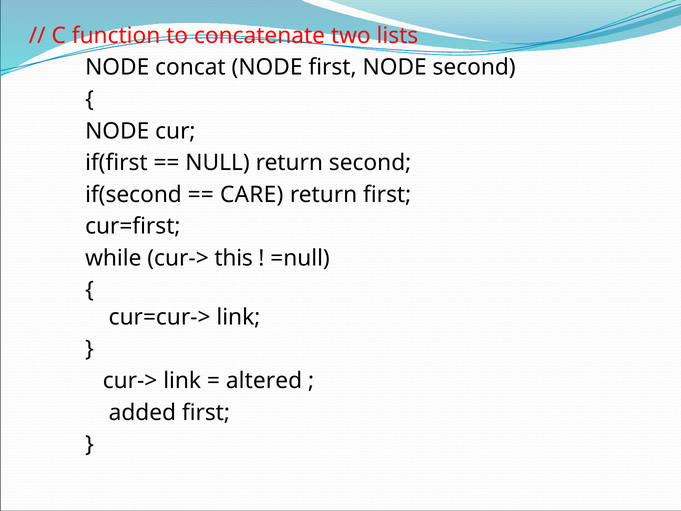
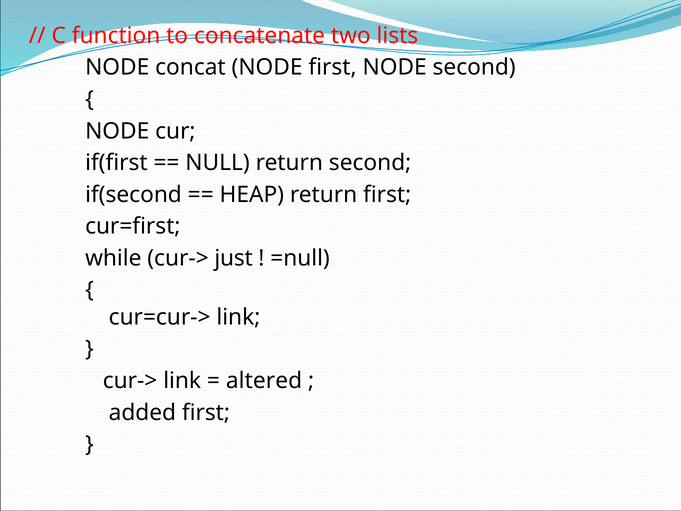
CARE: CARE -> HEAP
this: this -> just
